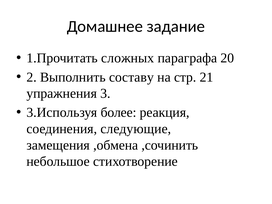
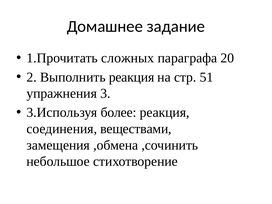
Выполнить составу: составу -> реакция
21: 21 -> 51
следующие: следующие -> веществами
